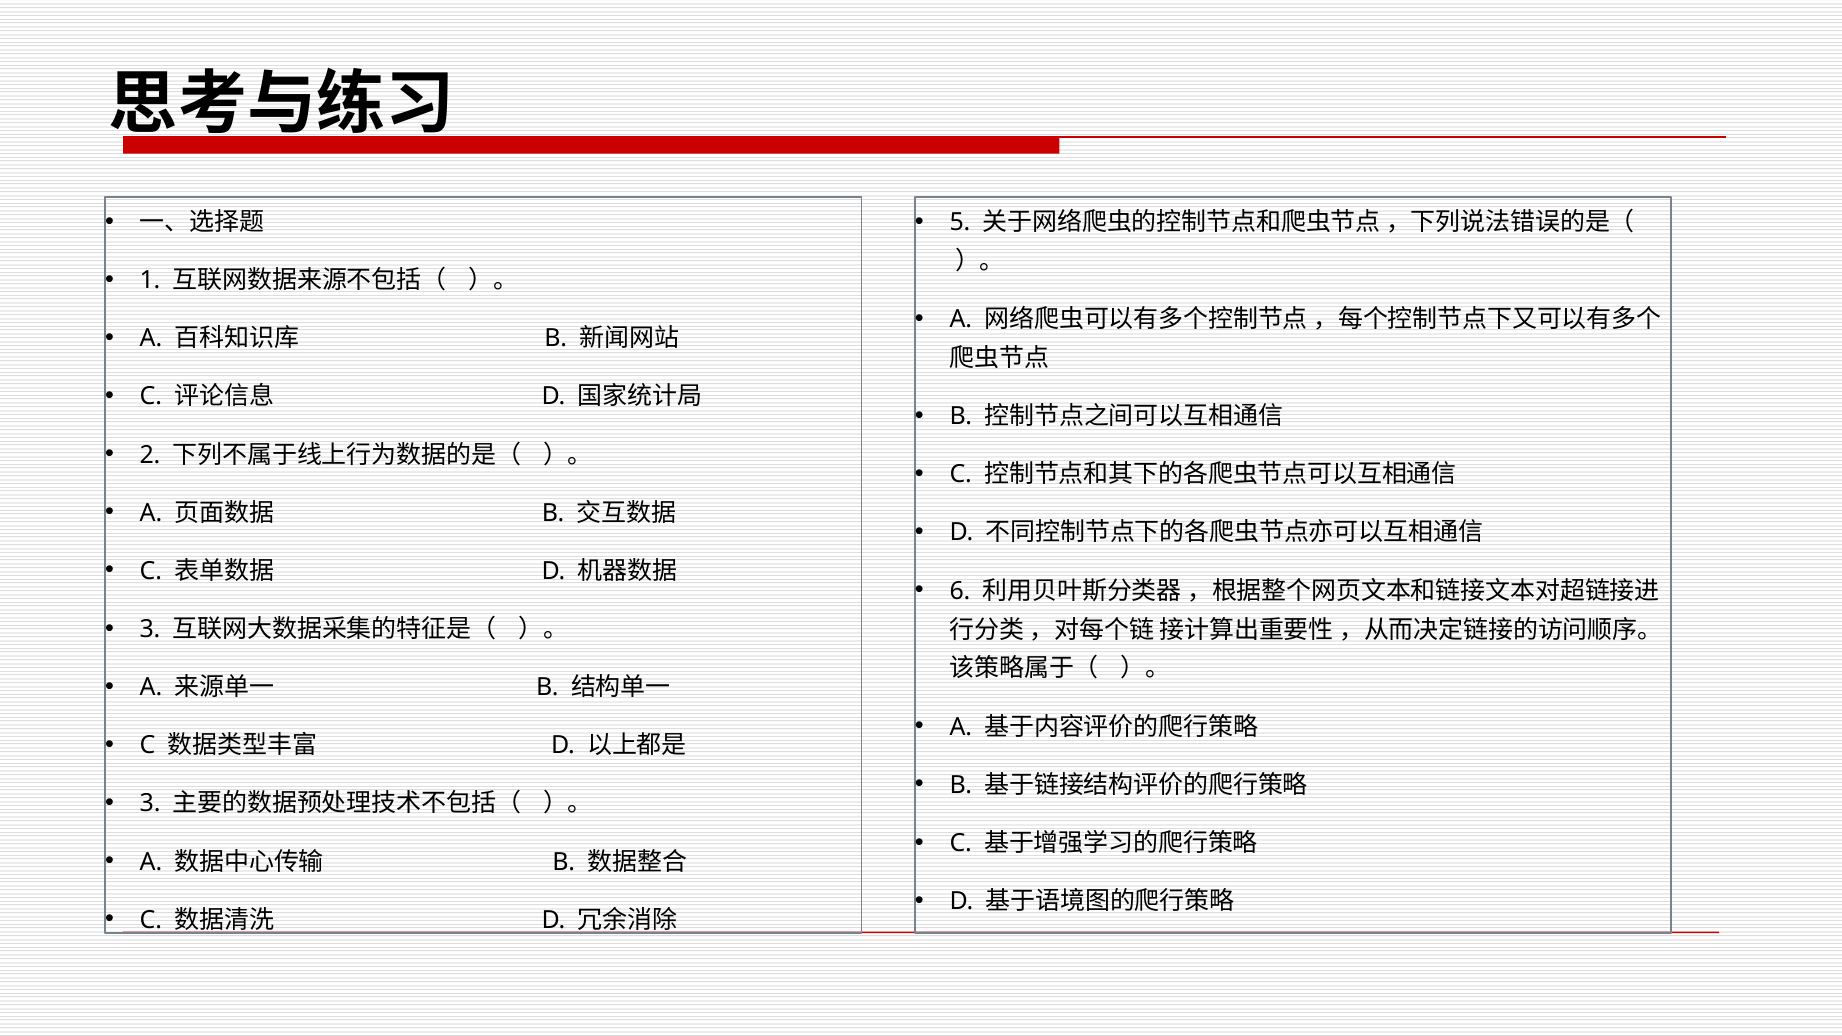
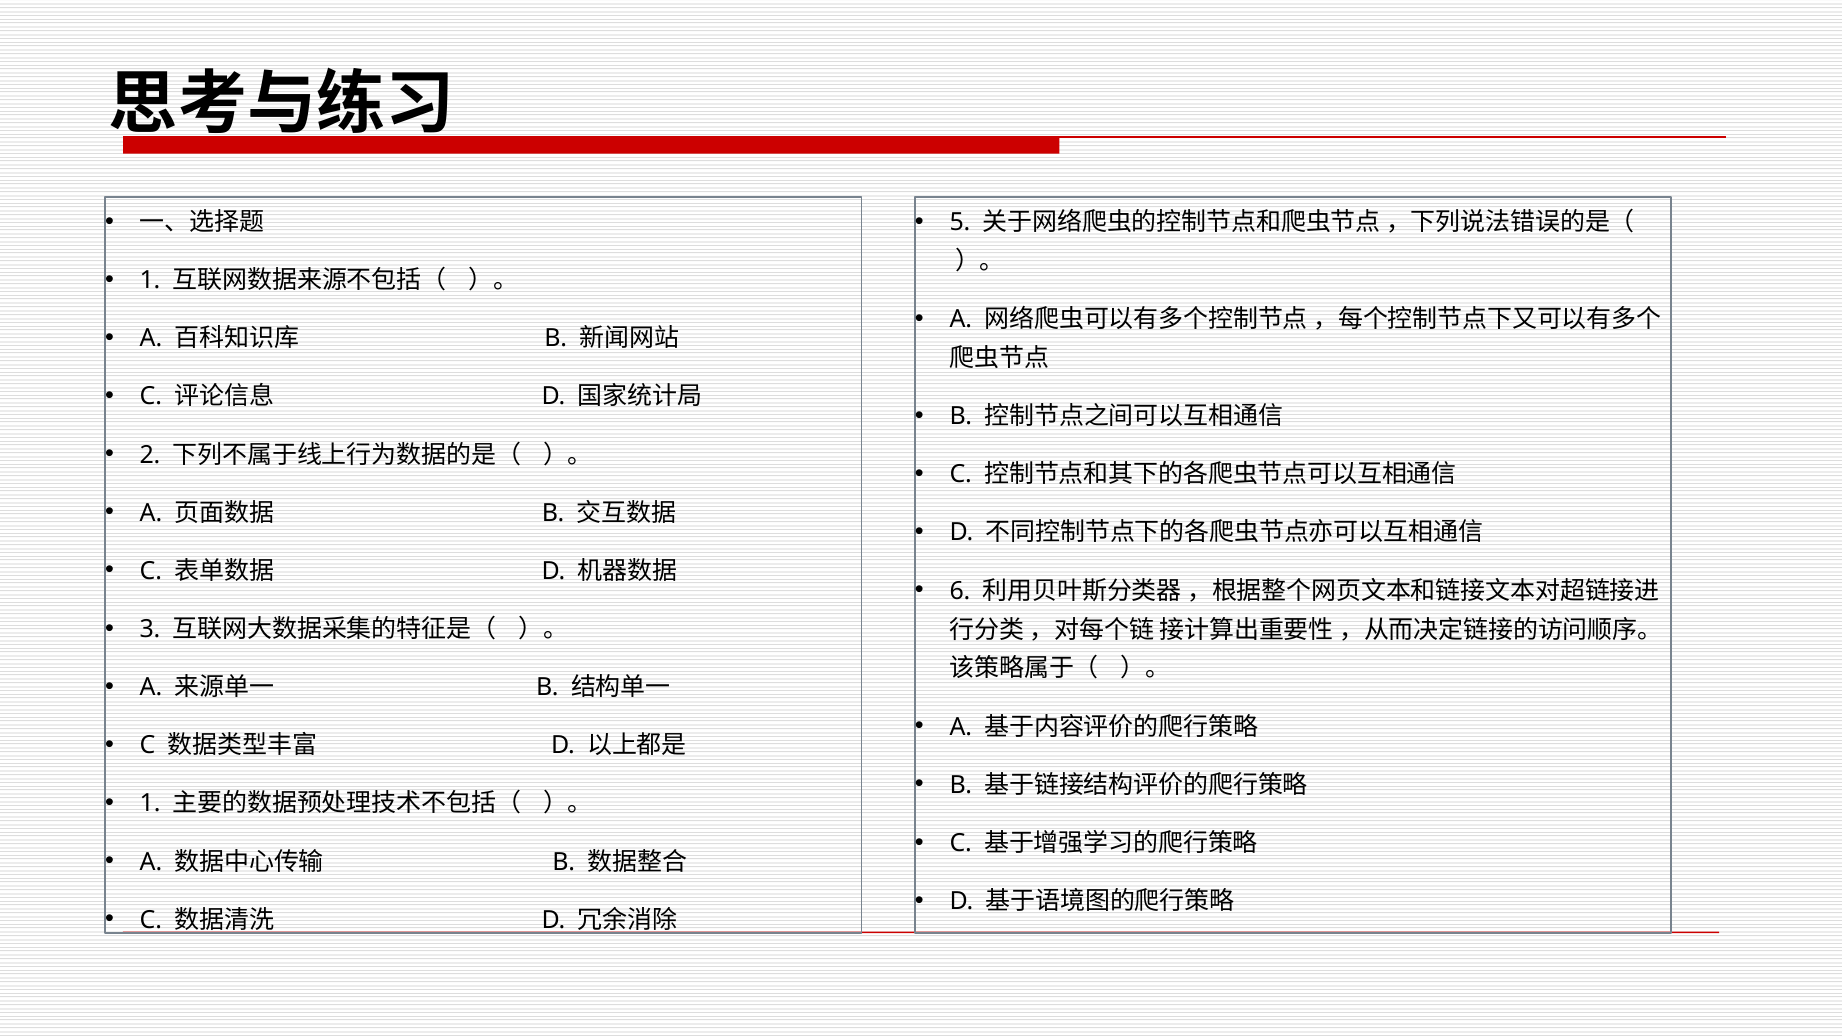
3 at (150, 804): 3 -> 1
